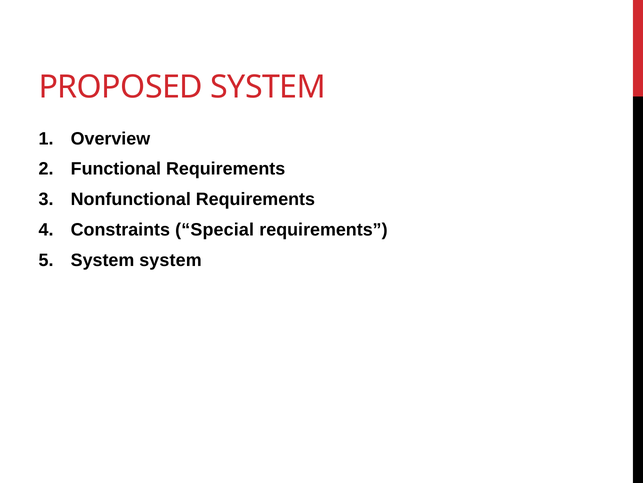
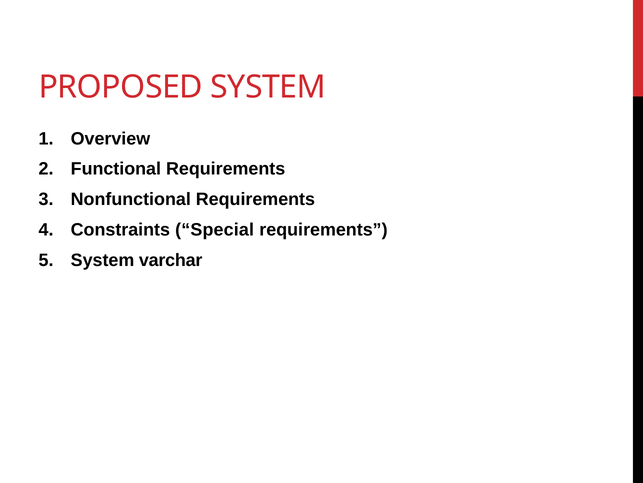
System system: system -> varchar
